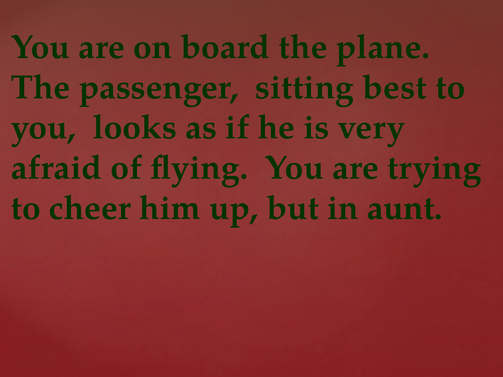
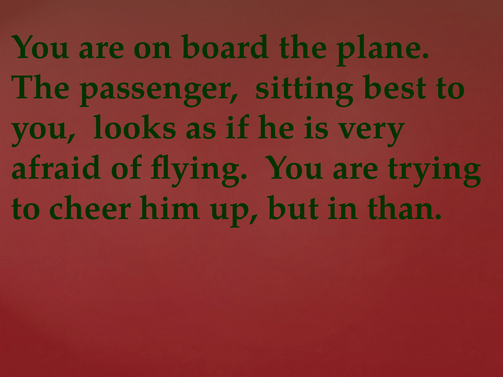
aunt: aunt -> than
